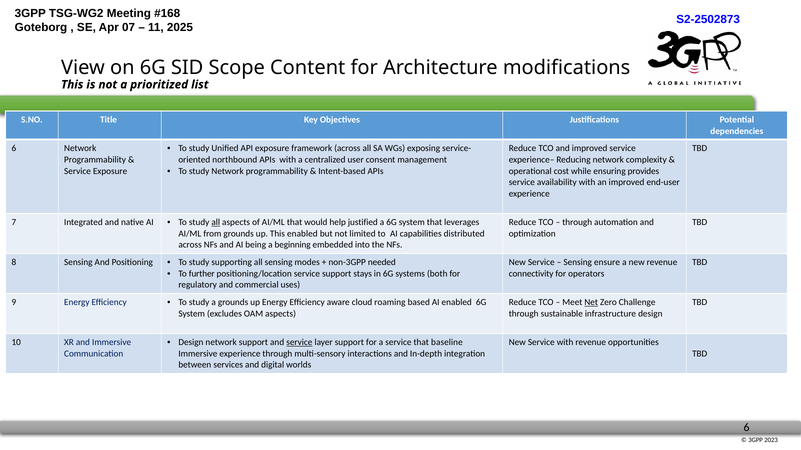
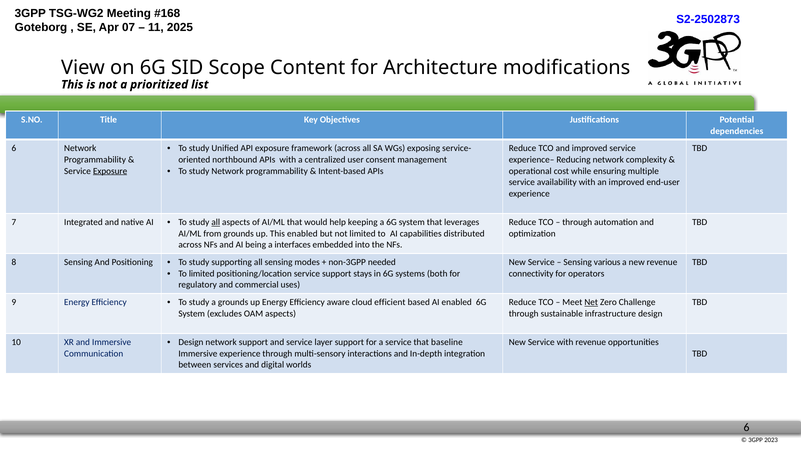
Exposure at (110, 171) underline: none -> present
provides: provides -> multiple
justified: justified -> keeping
beginning: beginning -> interfaces
ensure: ensure -> various
To further: further -> limited
roaming: roaming -> efficient
service at (299, 343) underline: present -> none
